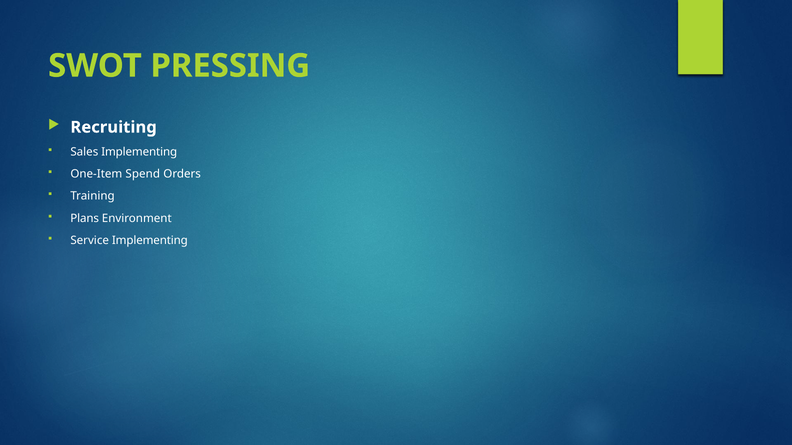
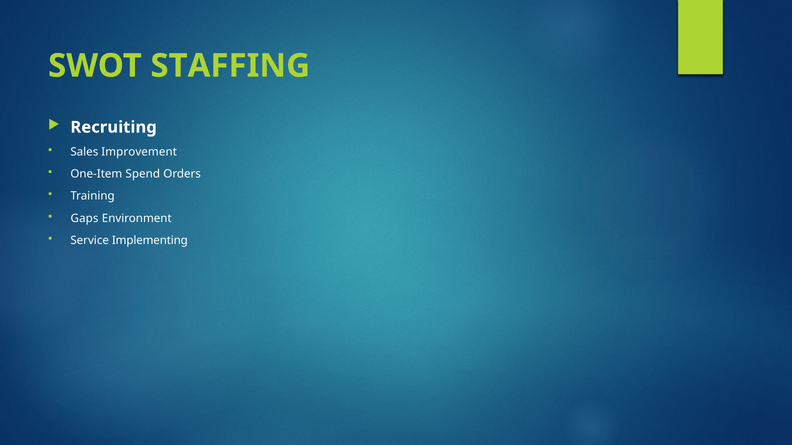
PRESSING: PRESSING -> STAFFING
Sales Implementing: Implementing -> Improvement
Plans: Plans -> Gaps
